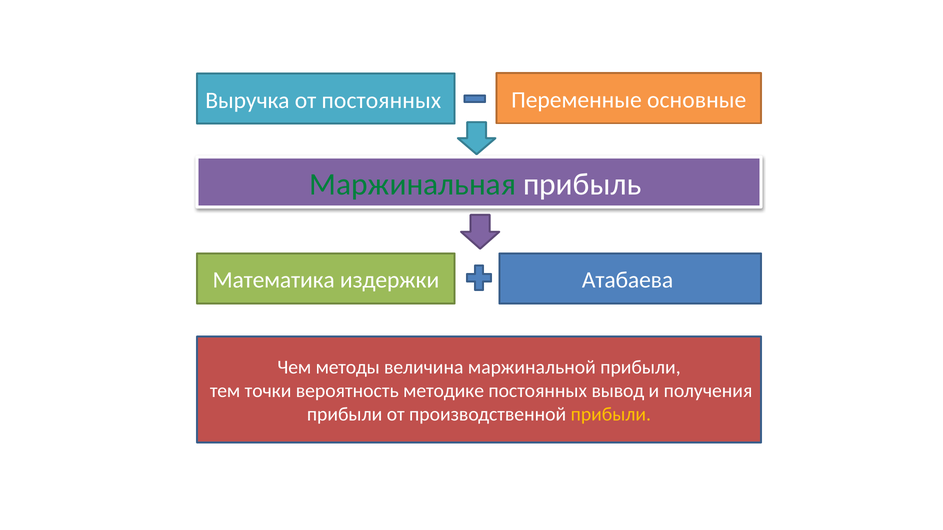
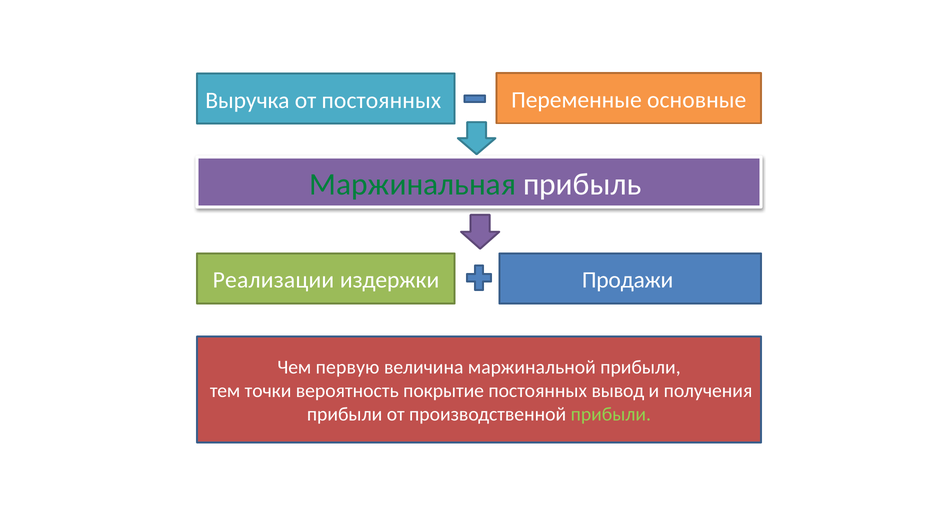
Математика: Математика -> Реализации
Атабаева: Атабаева -> Продажи
методы: методы -> первую
методике: методике -> покрытие
прибыли at (611, 415) colour: yellow -> light green
